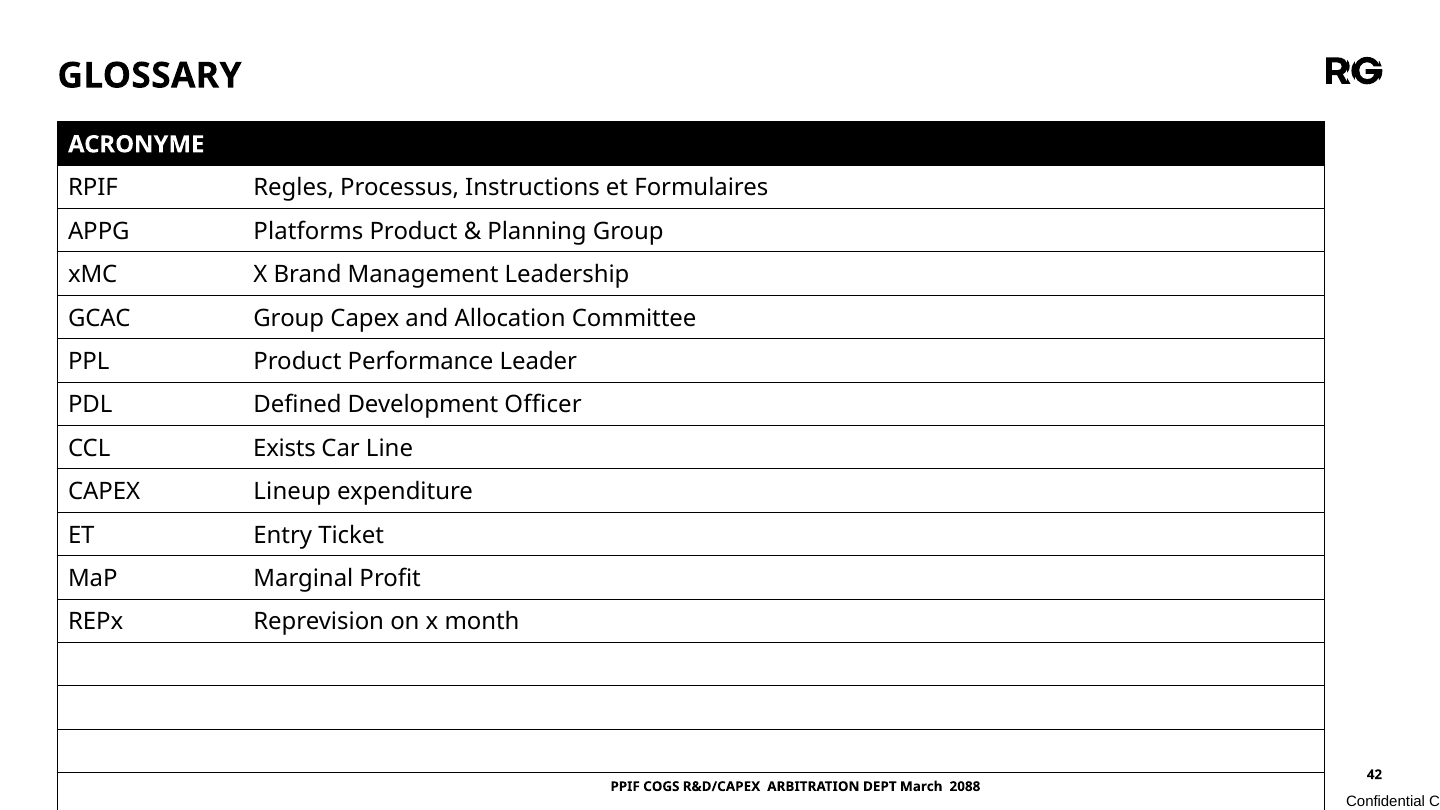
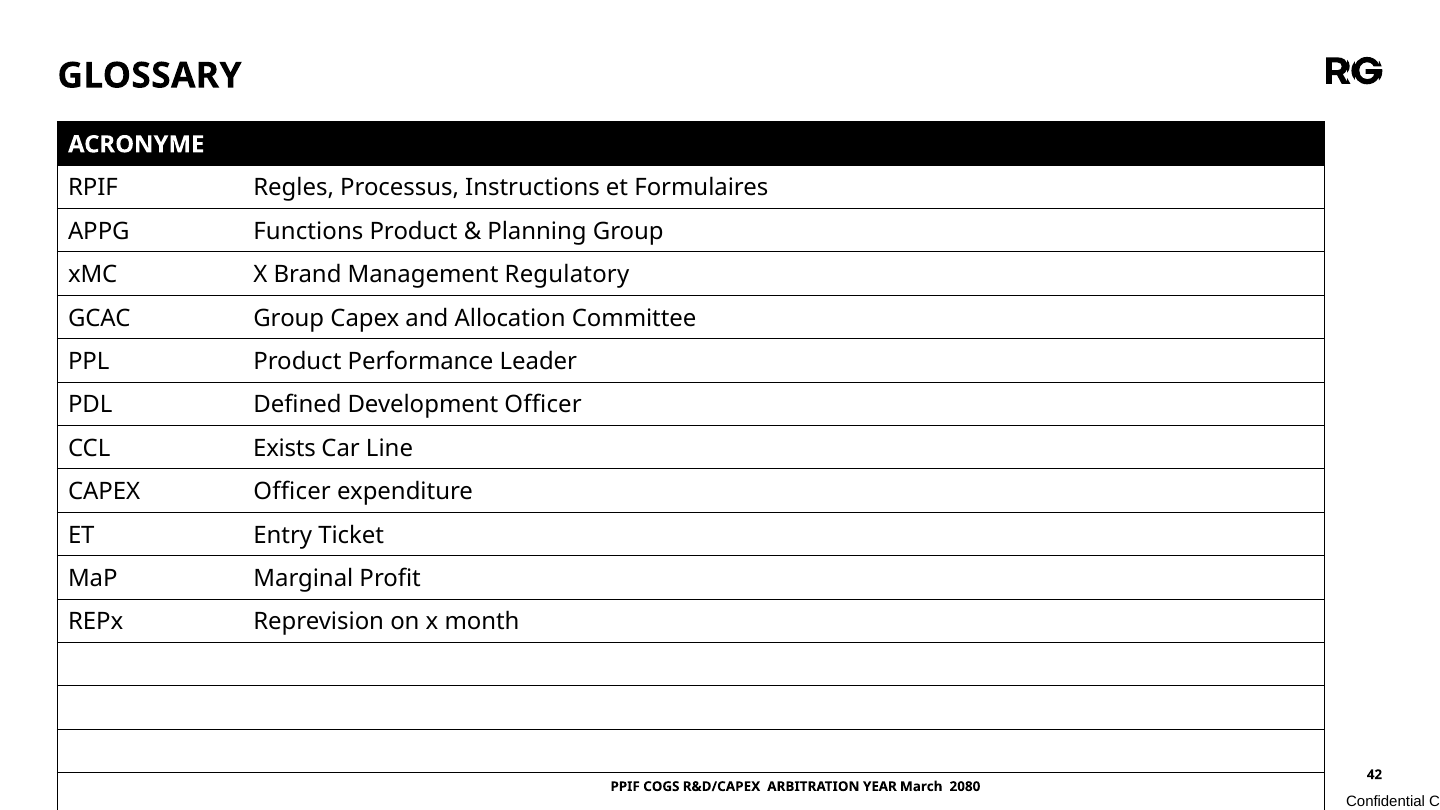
Platforms: Platforms -> Functions
Leadership: Leadership -> Regulatory
CAPEX Lineup: Lineup -> Officer
DEPT: DEPT -> YEAR
2088: 2088 -> 2080
